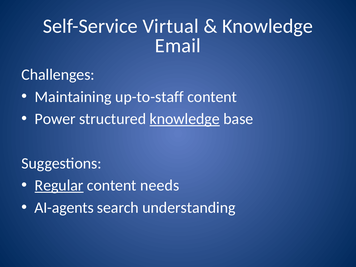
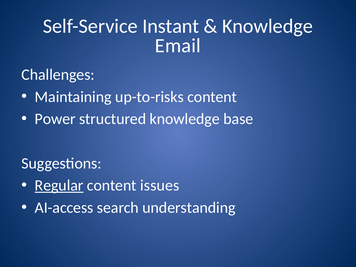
Virtual: Virtual -> Instant
up-to-staff: up-to-staff -> up-to-risks
knowledge at (185, 119) underline: present -> none
needs: needs -> issues
AI-agents: AI-agents -> AI-access
